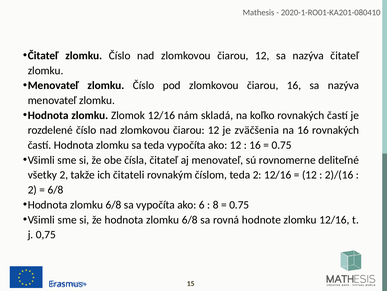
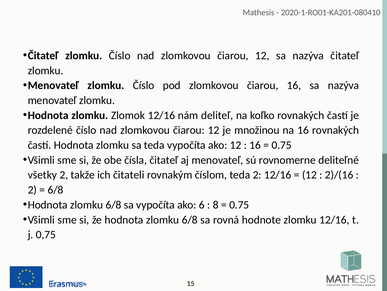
skladá: skladá -> deliteľ
zväčšenia: zväčšenia -> množinou
